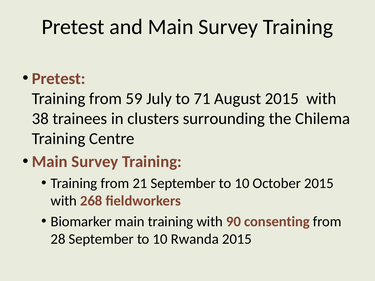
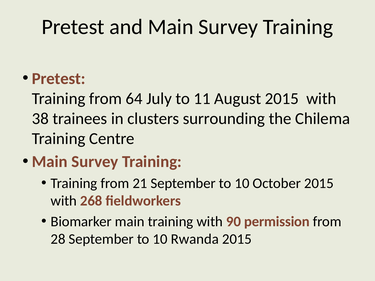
59: 59 -> 64
71: 71 -> 11
consenting: consenting -> permission
